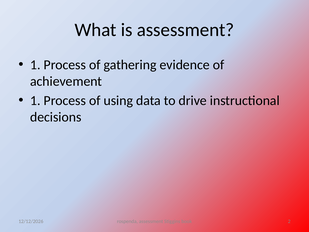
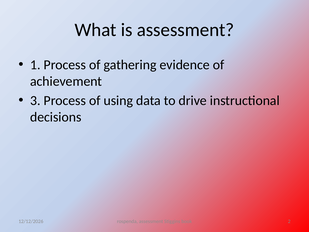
1 at (35, 101): 1 -> 3
